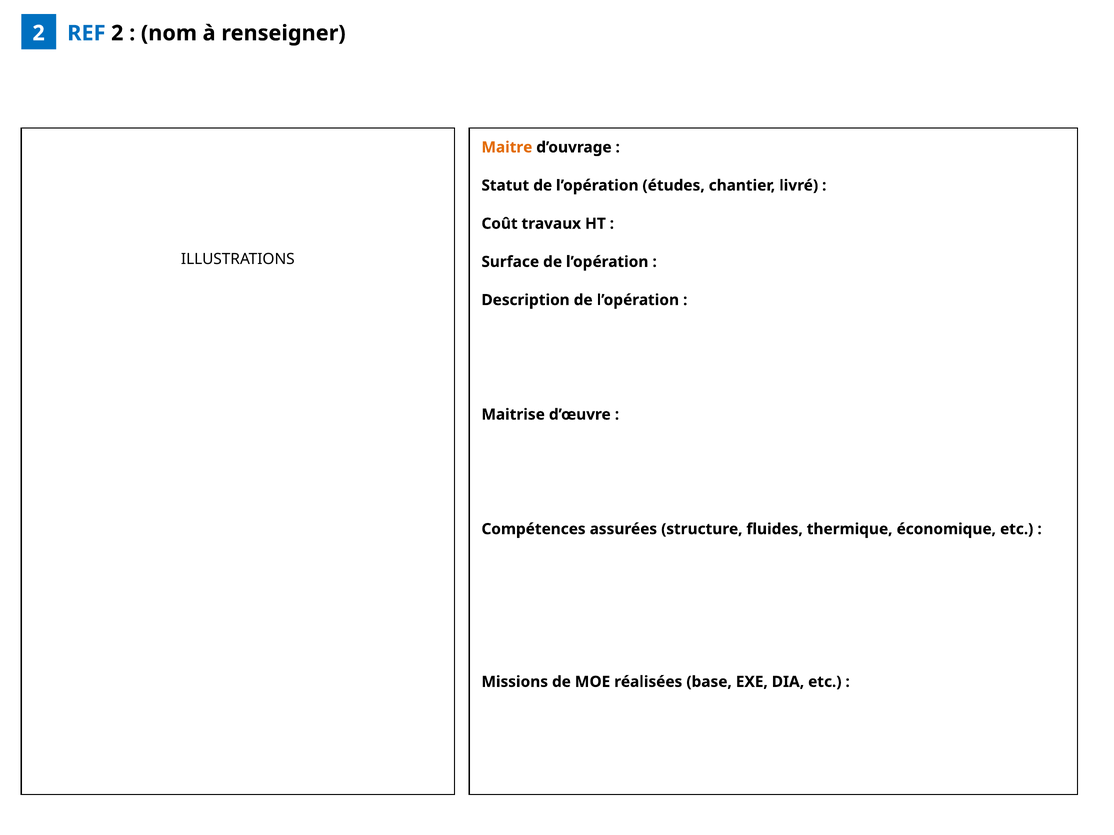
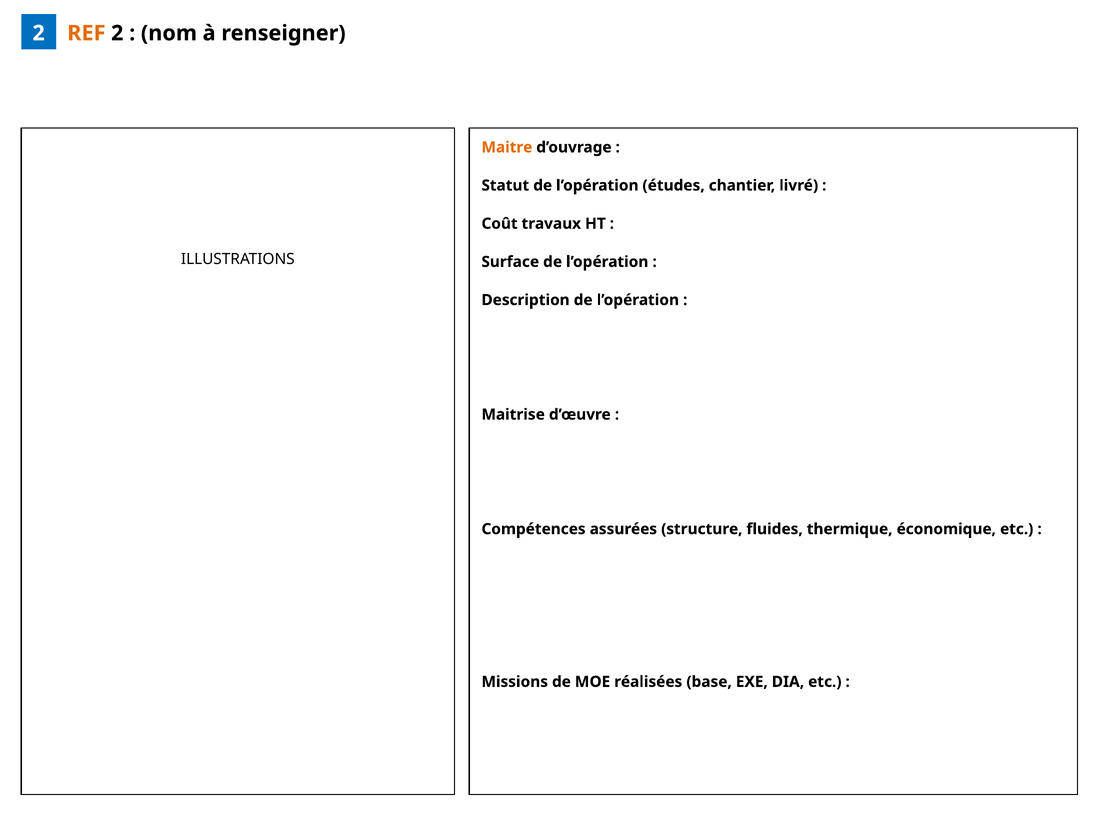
REF colour: blue -> orange
